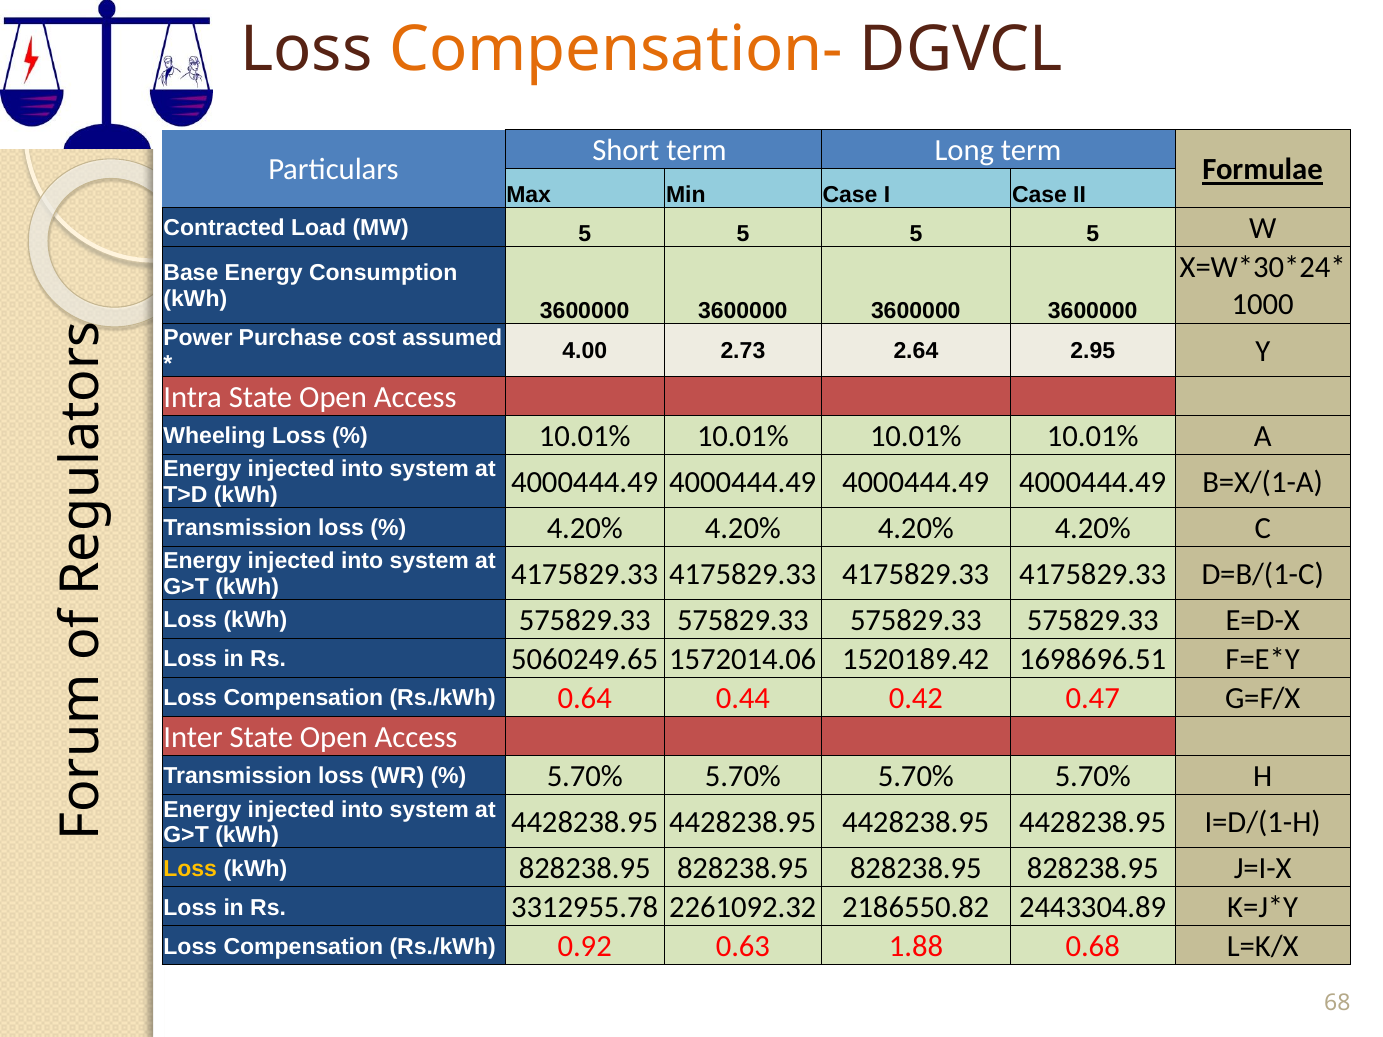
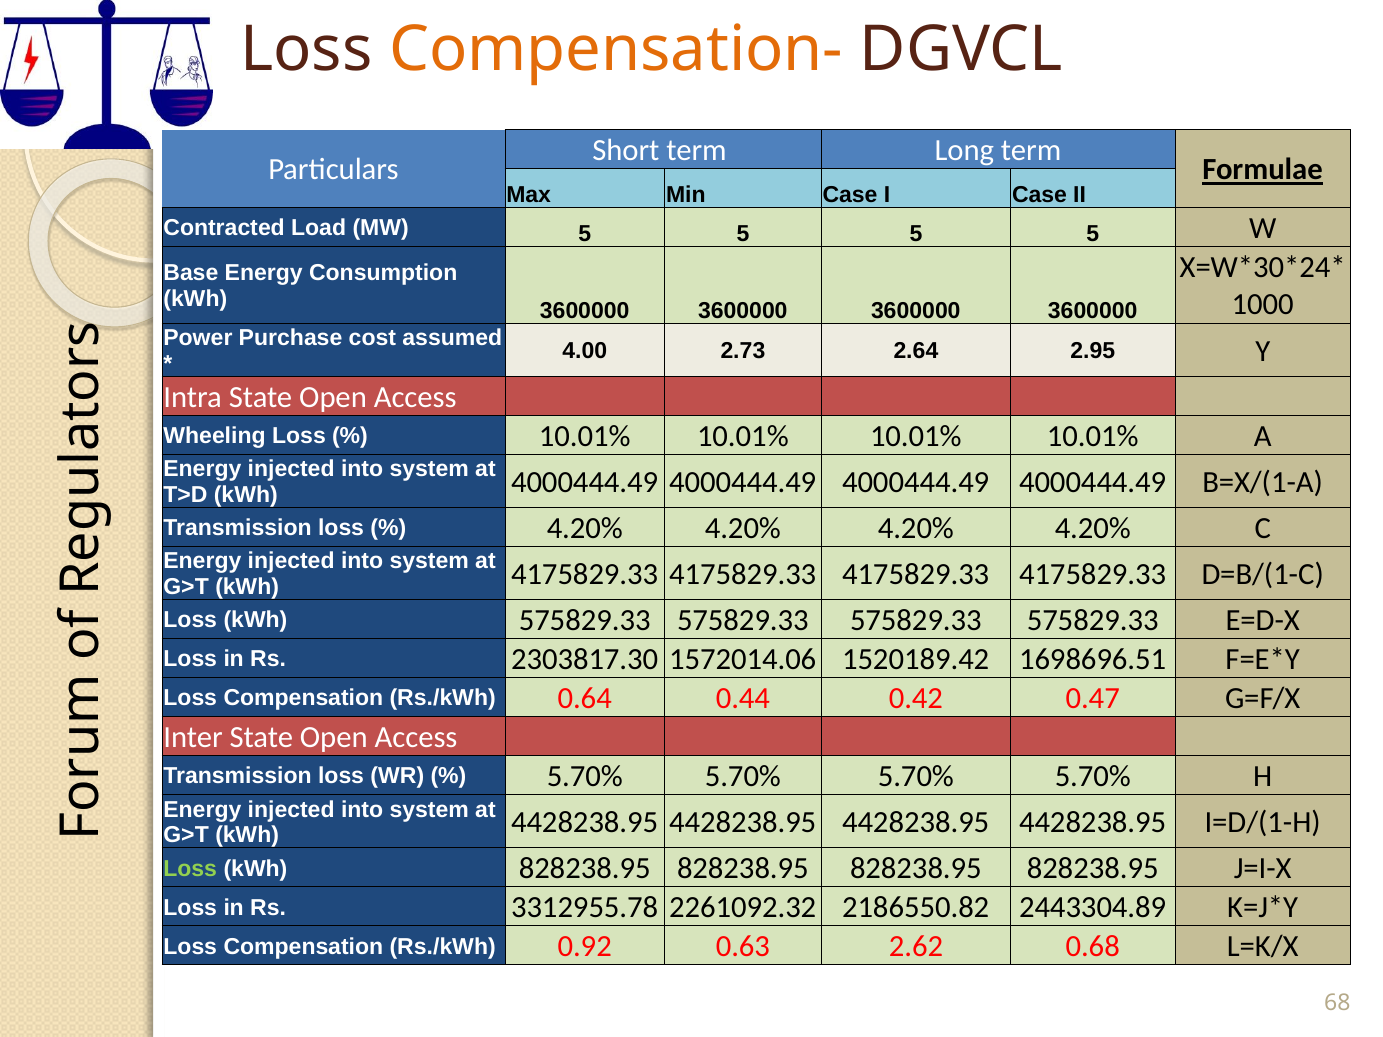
5060249.65: 5060249.65 -> 2303817.30
Loss at (190, 869) colour: yellow -> light green
1.88: 1.88 -> 2.62
